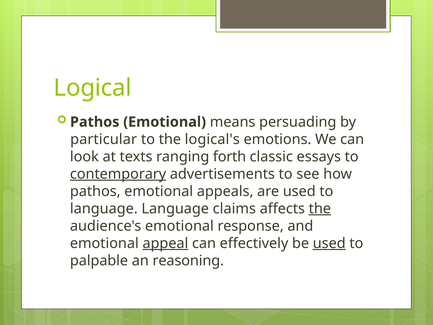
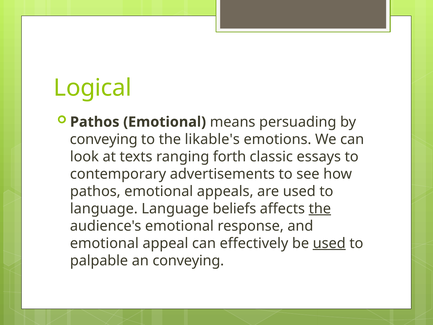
particular at (104, 139): particular -> conveying
logical's: logical's -> likable's
contemporary underline: present -> none
claims: claims -> beliefs
appeal underline: present -> none
an reasoning: reasoning -> conveying
